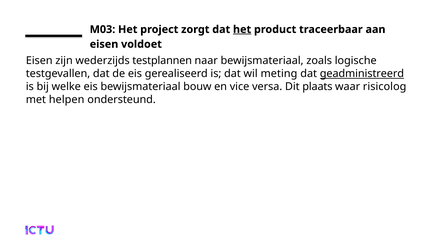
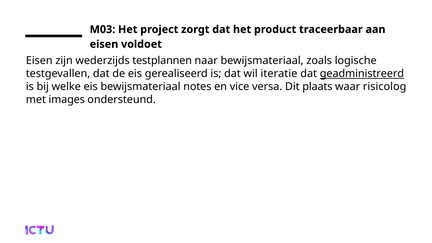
het at (242, 29) underline: present -> none
meting: meting -> iteratie
bouw: bouw -> notes
helpen: helpen -> images
